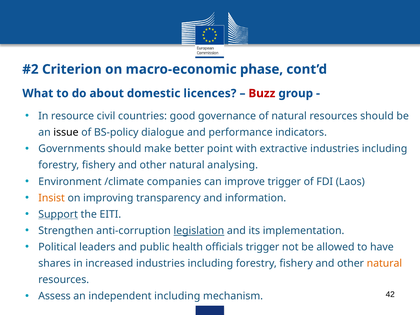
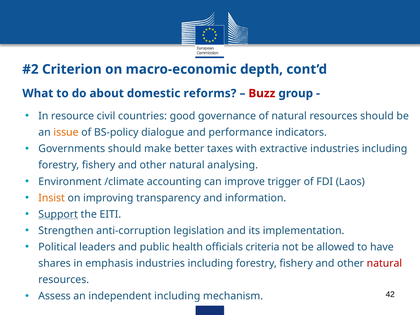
phase: phase -> depth
licences: licences -> reforms
issue colour: black -> orange
point: point -> taxes
companies: companies -> accounting
legislation underline: present -> none
officials trigger: trigger -> criteria
increased: increased -> emphasis
natural at (384, 263) colour: orange -> red
